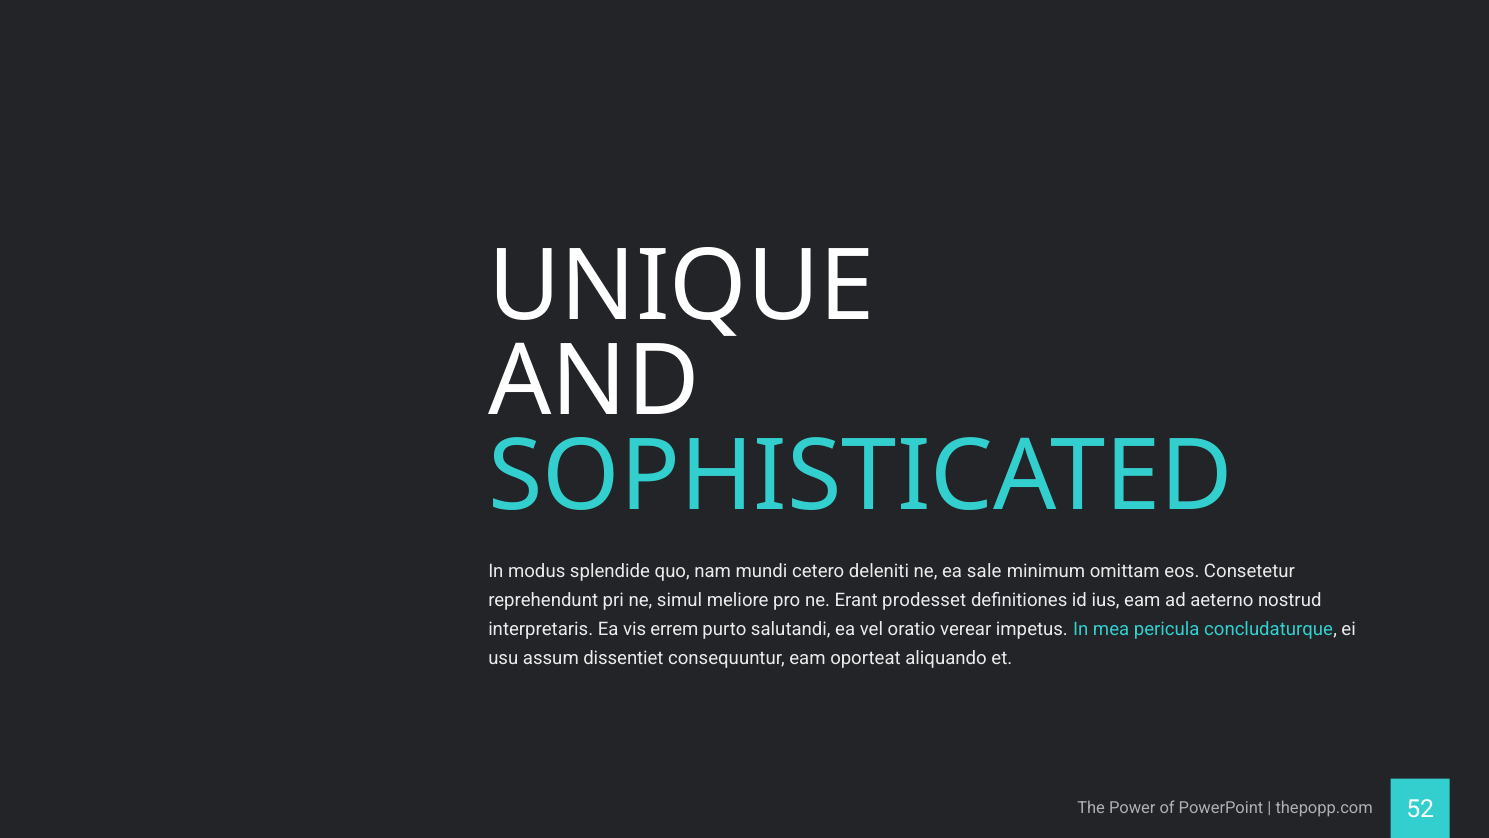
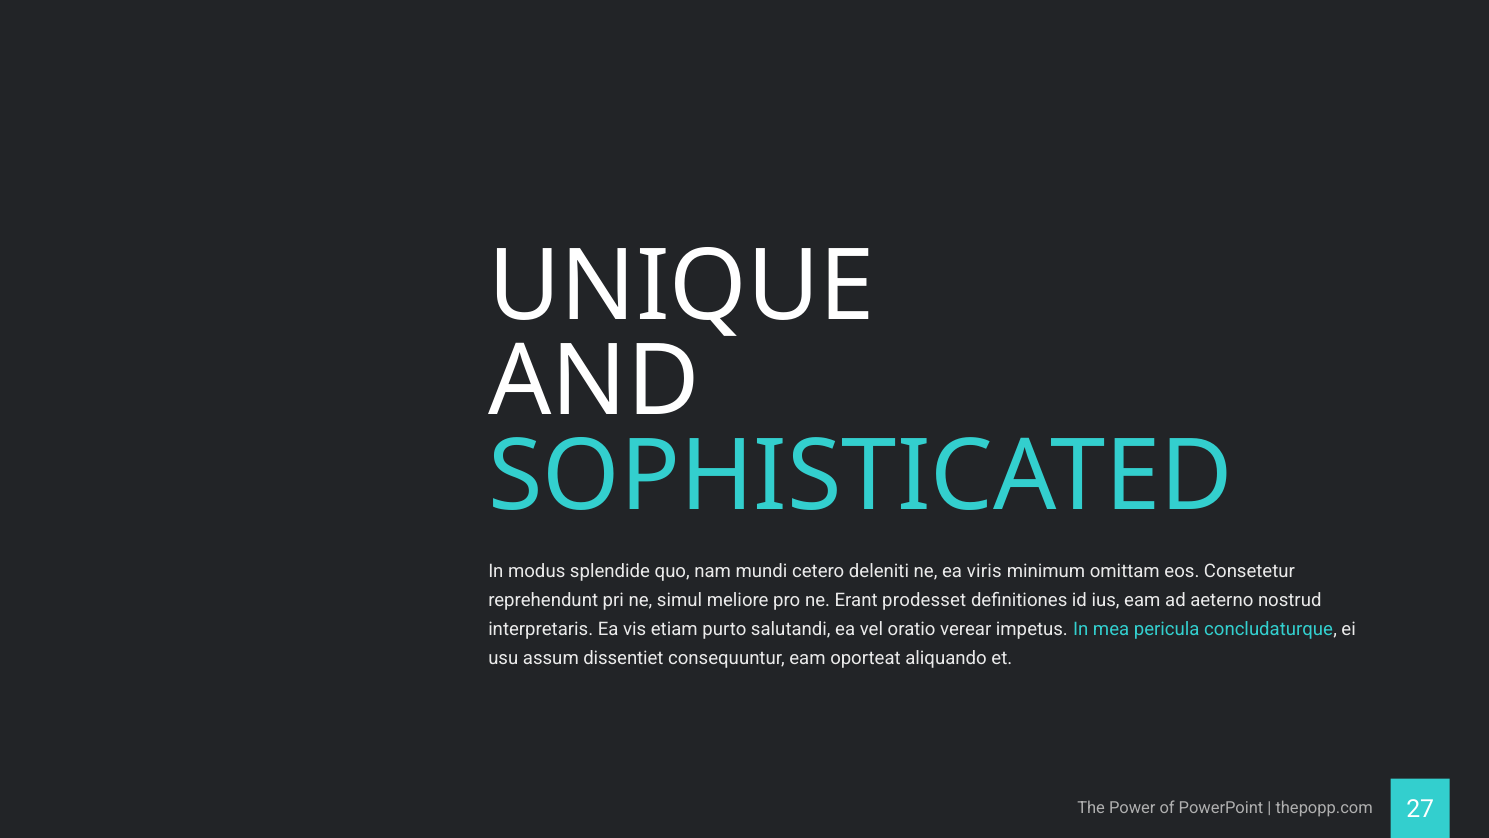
sale: sale -> viris
errem: errem -> etiam
52: 52 -> 27
